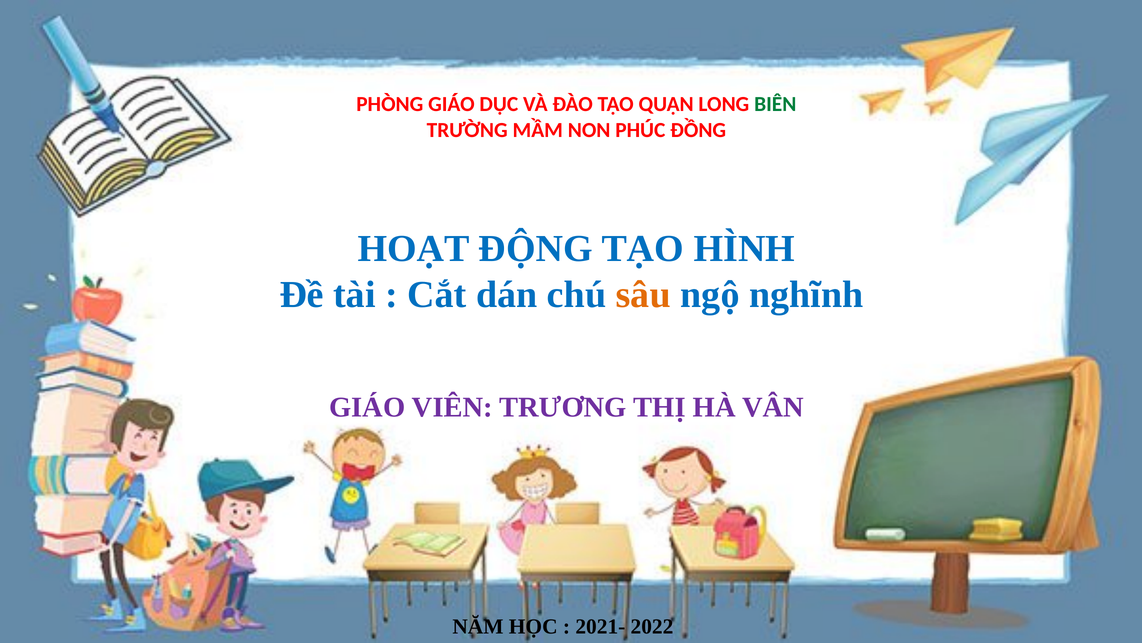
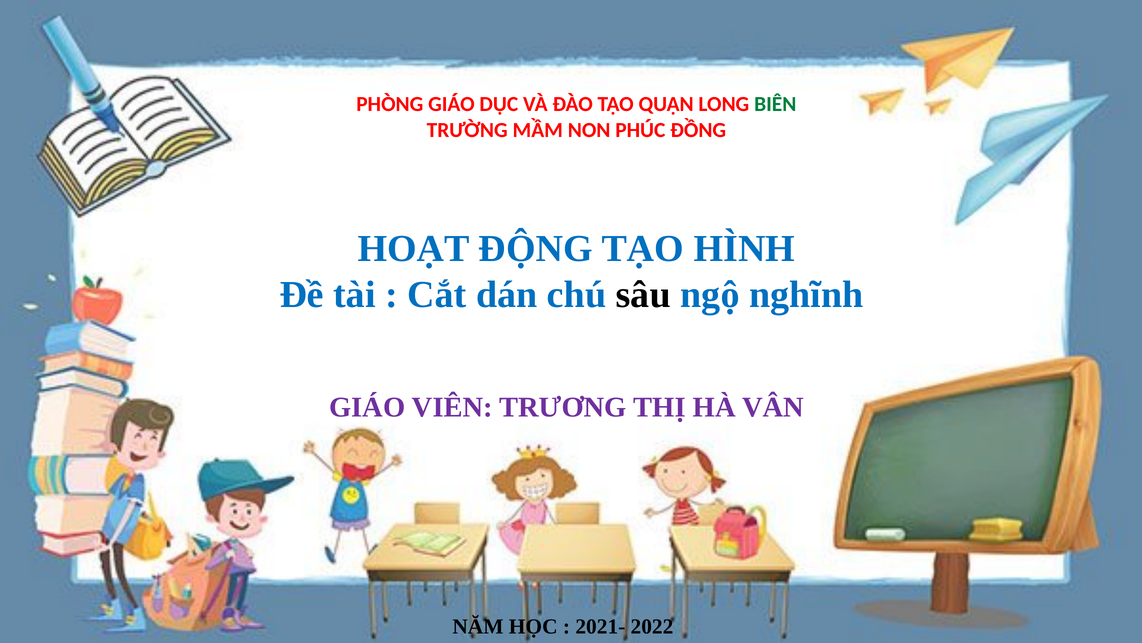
sâu colour: orange -> black
